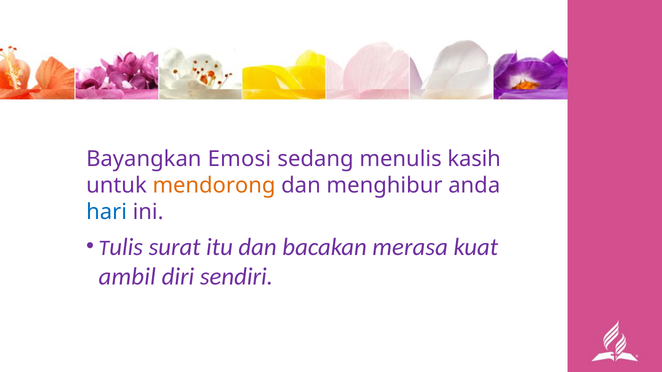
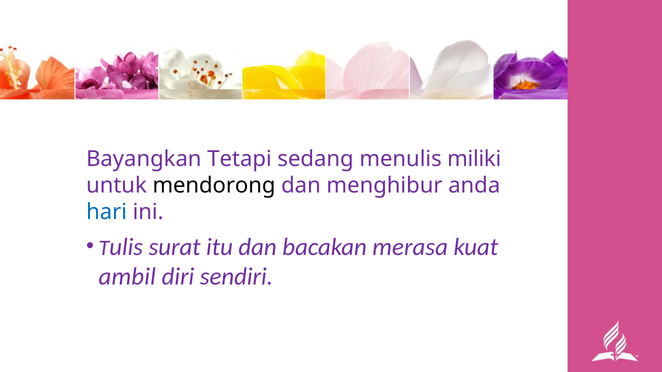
Emosi: Emosi -> Tetapi
kasih: kasih -> miliki
mendorong colour: orange -> black
